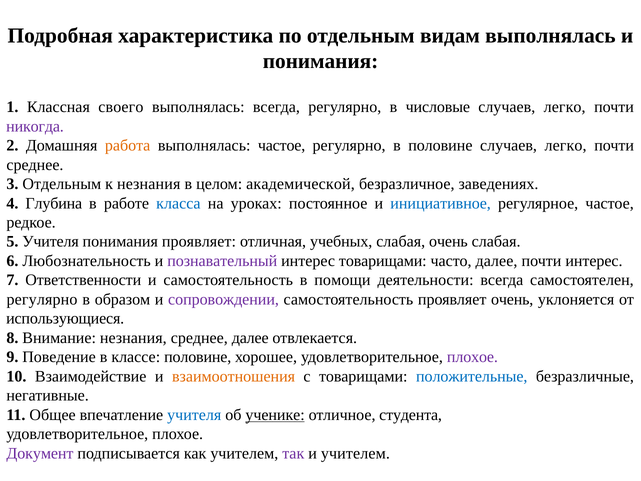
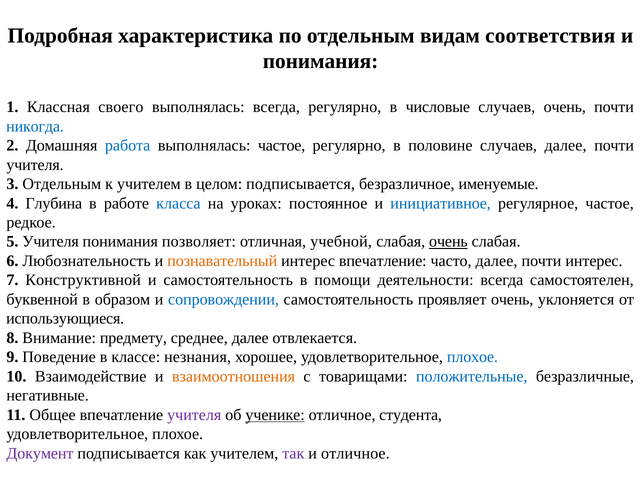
видам выполнялась: выполнялась -> соответствия
легко at (565, 107): легко -> очень
никогда colour: purple -> blue
работа colour: orange -> blue
половине случаев легко: легко -> далее
среднее at (35, 165): среднее -> учителя
к незнания: незнания -> учителем
целом академической: академической -> подписывается
заведениях: заведениях -> именуемые
понимания проявляет: проявляет -> позволяет
учебных: учебных -> учебной
очень at (448, 242) underline: none -> present
познавательный colour: purple -> orange
интерес товарищами: товарищами -> впечатление
Ответственности: Ответственности -> Конструктивной
регулярно at (42, 299): регулярно -> буквенной
сопровождении colour: purple -> blue
Внимание незнания: незнания -> предмету
классе половине: половине -> незнания
плохое at (472, 357) colour: purple -> blue
учителя at (194, 415) colour: blue -> purple
и учителем: учителем -> отличное
